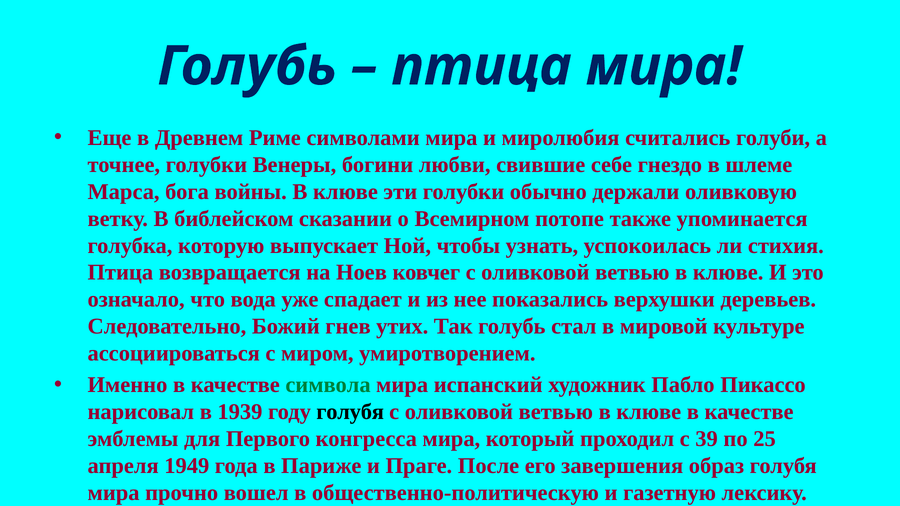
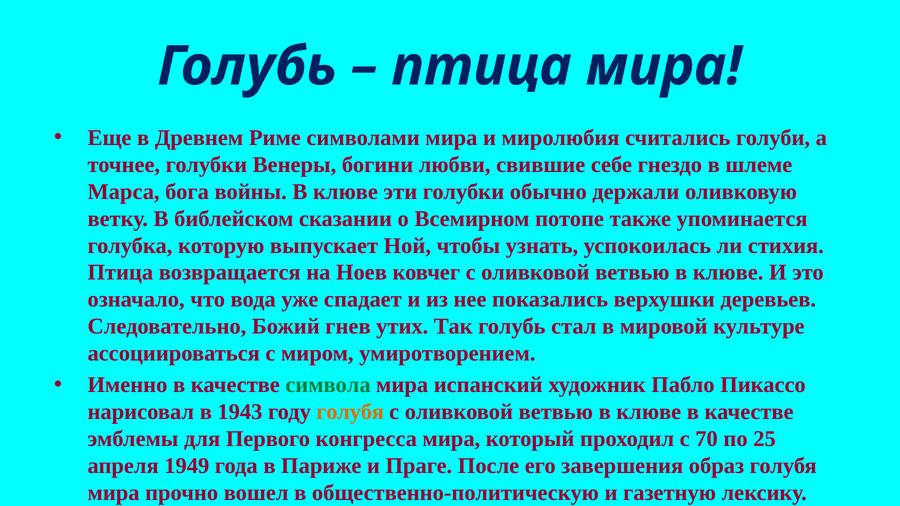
1939: 1939 -> 1943
голубя at (350, 412) colour: black -> orange
39: 39 -> 70
